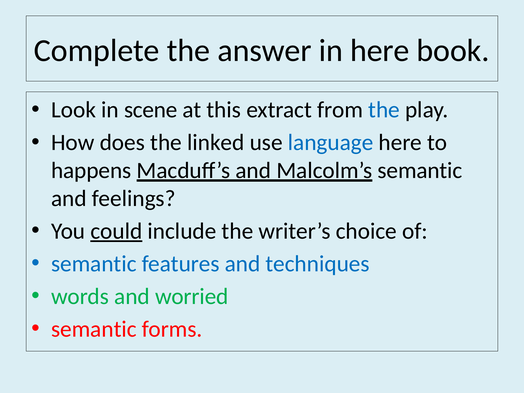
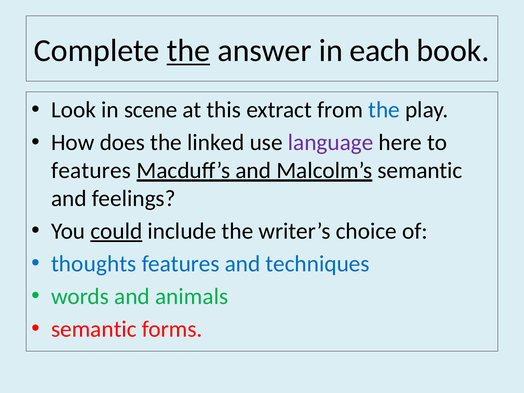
the at (188, 51) underline: none -> present
in here: here -> each
language colour: blue -> purple
happens at (91, 171): happens -> features
semantic at (94, 264): semantic -> thoughts
worried: worried -> animals
